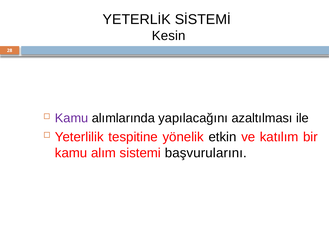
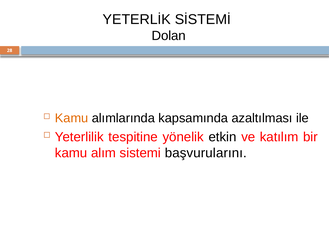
Kesin: Kesin -> Dolan
Kamu at (72, 118) colour: purple -> orange
yapılacağını: yapılacağını -> kapsamında
